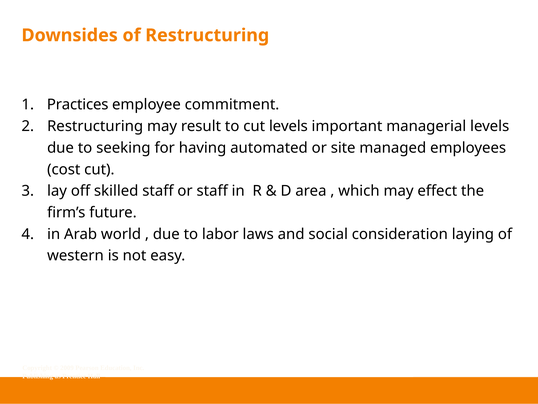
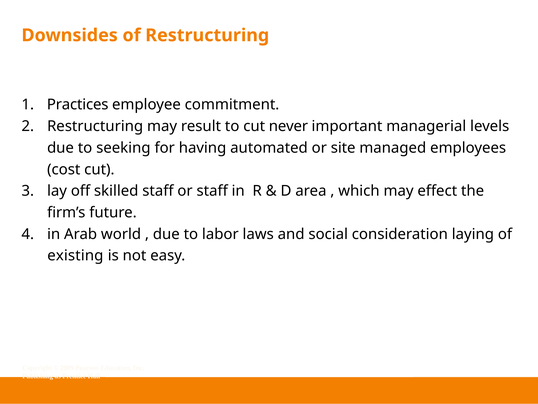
cut levels: levels -> never
western: western -> existing
